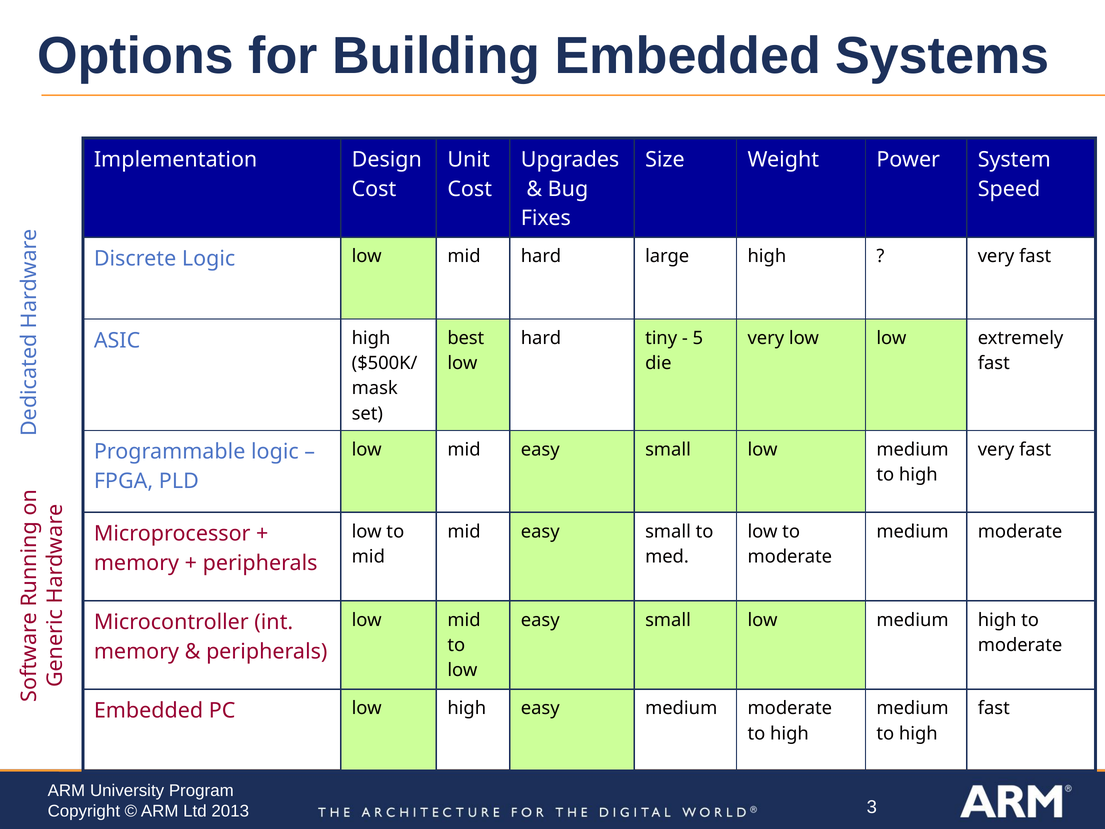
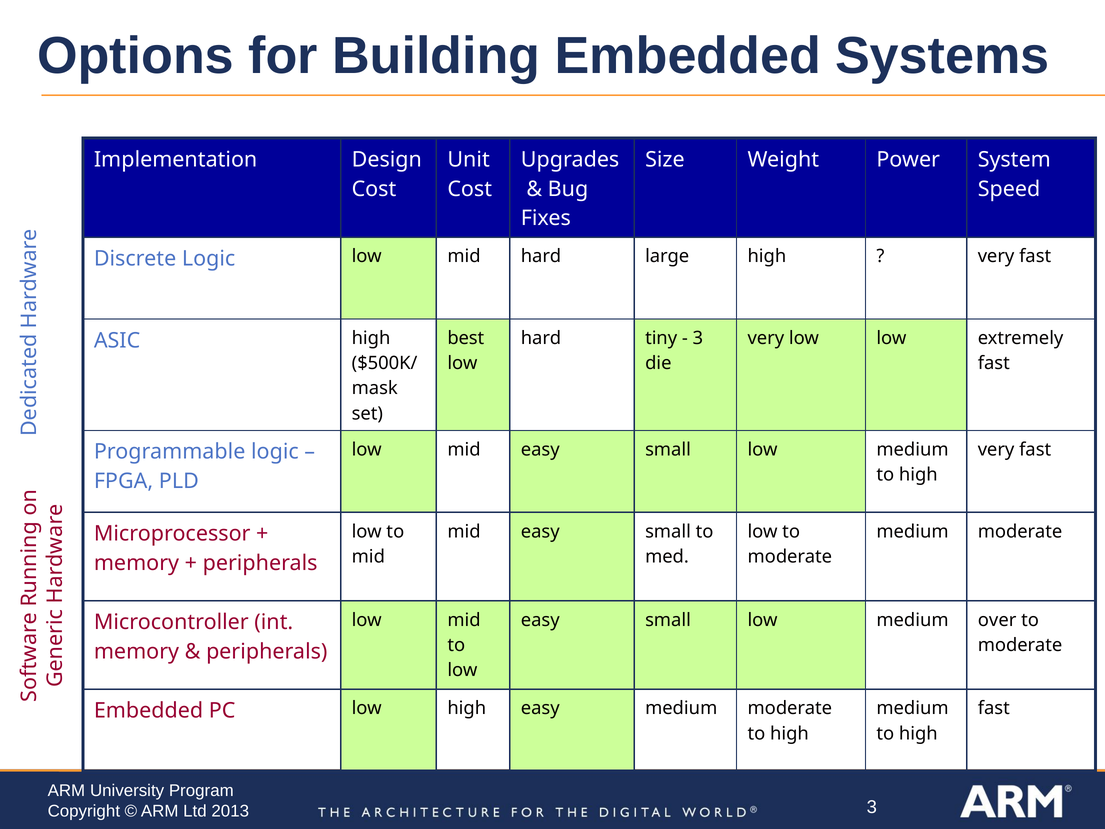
5 at (698, 338): 5 -> 3
medium high: high -> over
